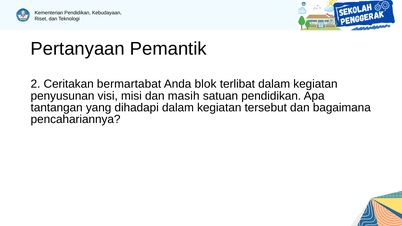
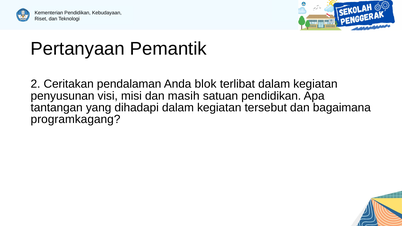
bermartabat: bermartabat -> pendalaman
pencahariannya: pencahariannya -> programkagang
